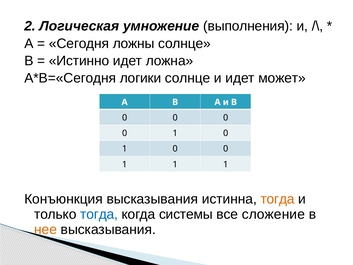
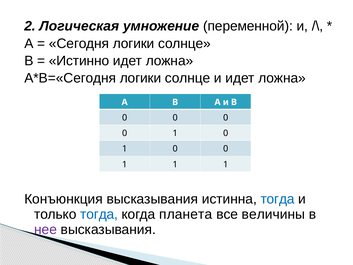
выполнения: выполнения -> переменной
Сегодня ложны: ложны -> логики
и идет может: может -> ложна
тогда at (278, 199) colour: orange -> blue
системы: системы -> планета
сложение: сложение -> величины
нее colour: orange -> purple
